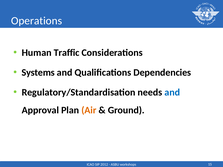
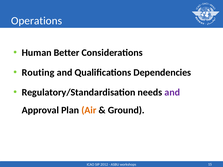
Traffic: Traffic -> Better
Systems: Systems -> Routing
and at (172, 92) colour: blue -> purple
